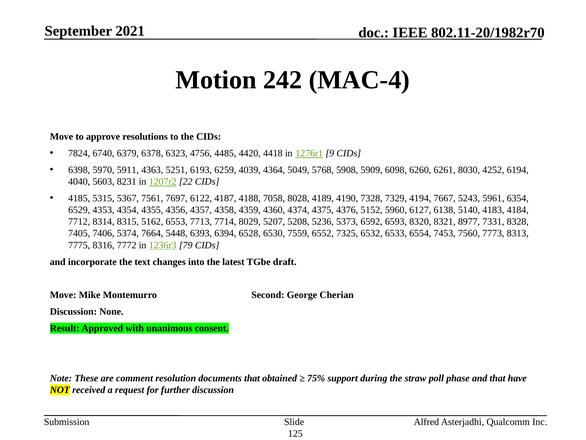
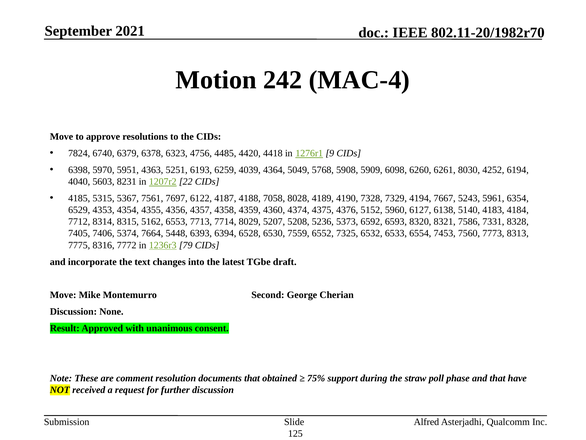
5911: 5911 -> 5951
8977: 8977 -> 7586
